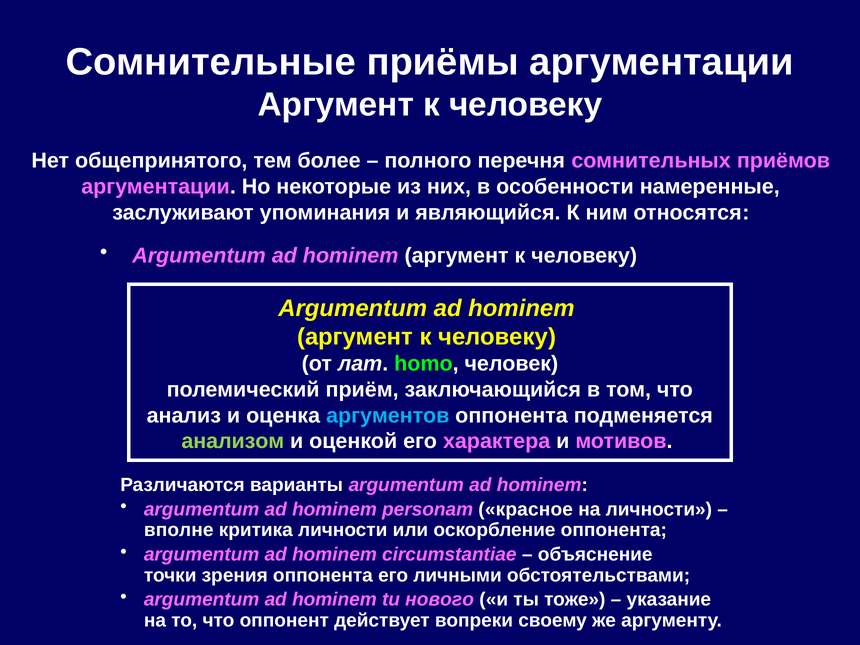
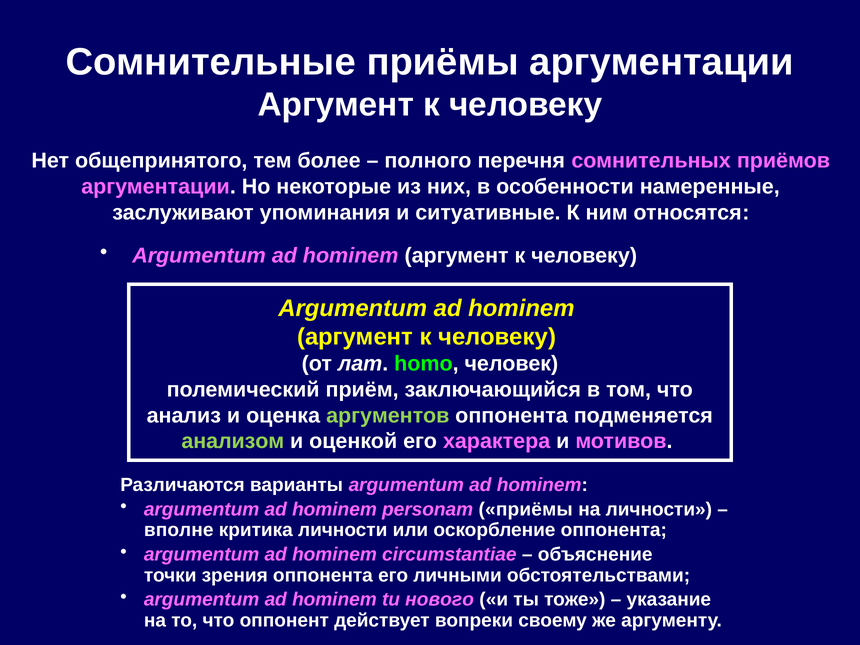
являющийся: являющийся -> ситуативные
аргументов colour: light blue -> light green
personam красное: красное -> приёмы
